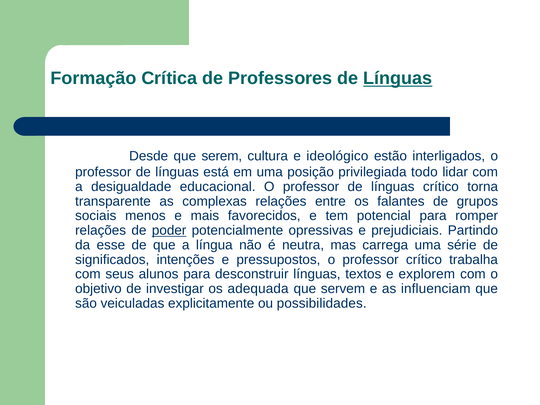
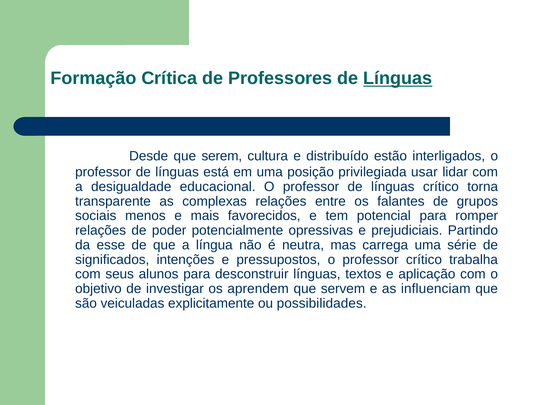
ideológico: ideológico -> distribuído
todo: todo -> usar
poder underline: present -> none
explorem: explorem -> aplicação
adequada: adequada -> aprendem
